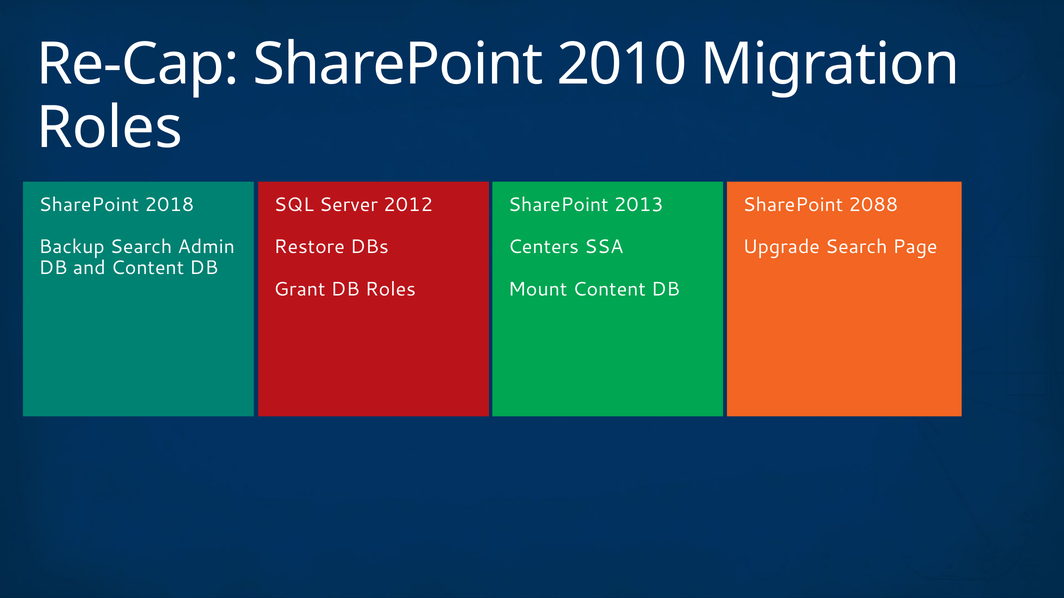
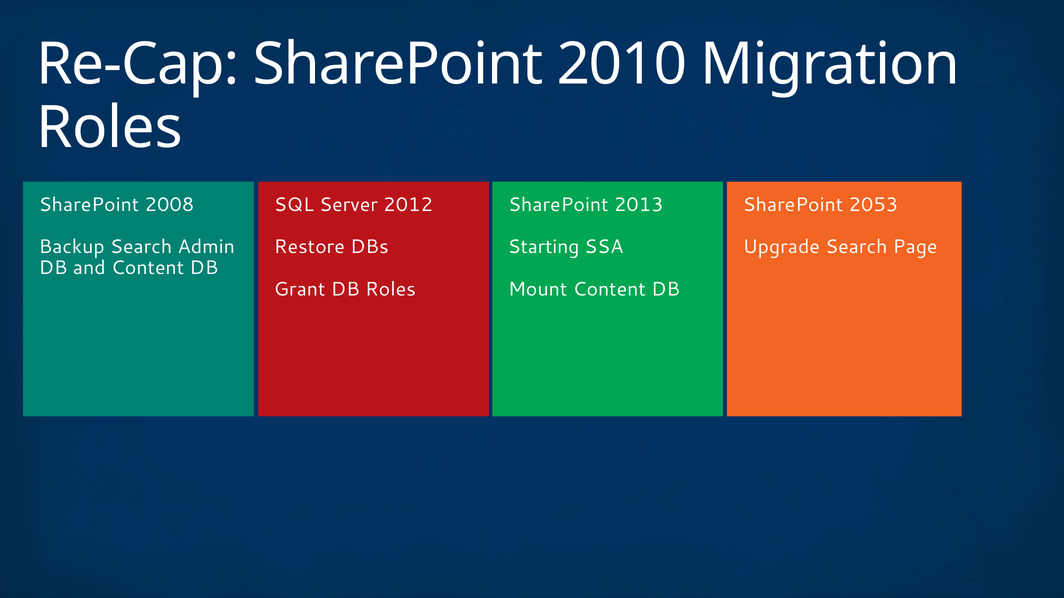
2018: 2018 -> 2008
2088: 2088 -> 2053
Centers: Centers -> Starting
